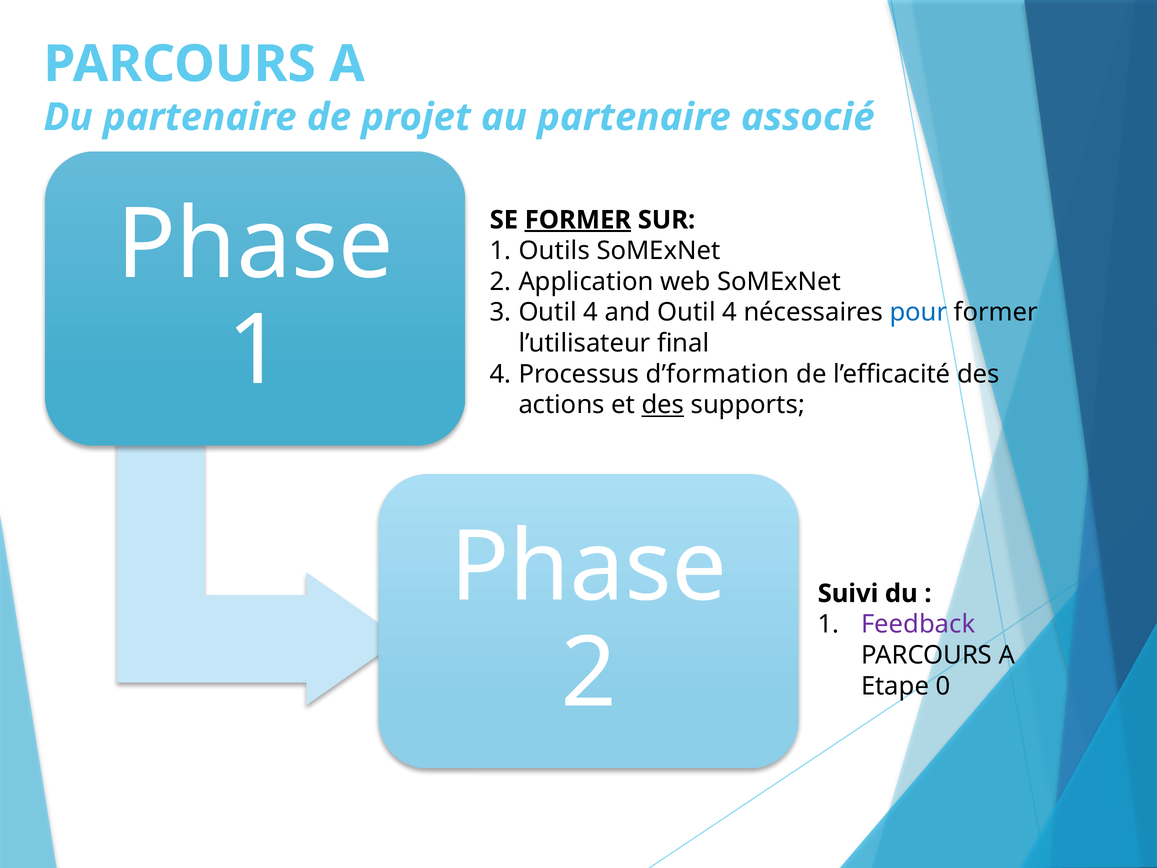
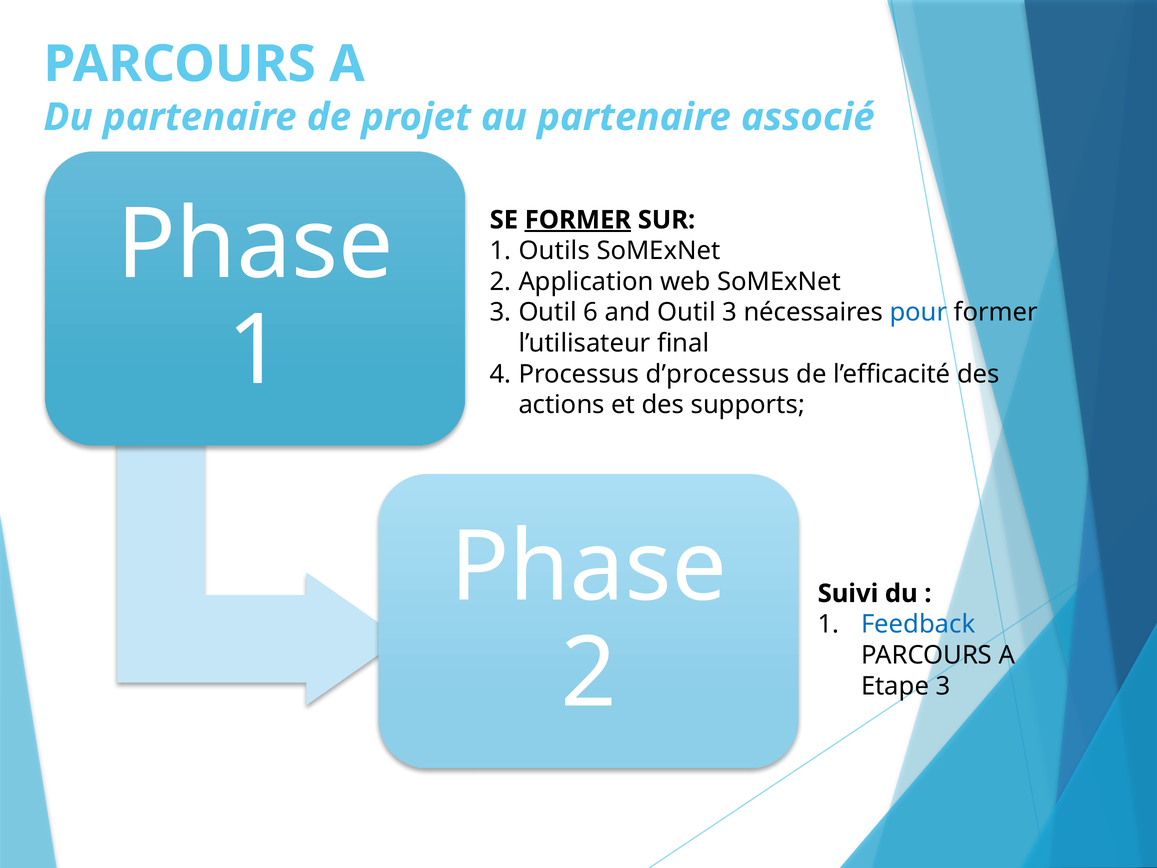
4 at (591, 312): 4 -> 6
and Outil 4: 4 -> 3
d’formation: d’formation -> d’processus
des at (663, 405) underline: present -> none
Feedback colour: purple -> blue
Etape 0: 0 -> 3
